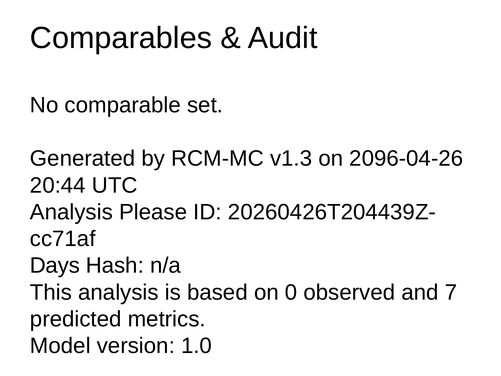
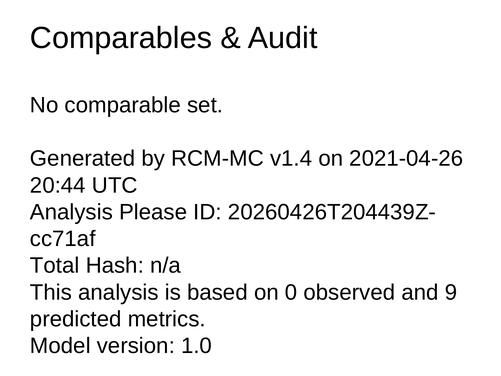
v1.3: v1.3 -> v1.4
2096-04-26: 2096-04-26 -> 2021-04-26
Days: Days -> Total
7: 7 -> 9
